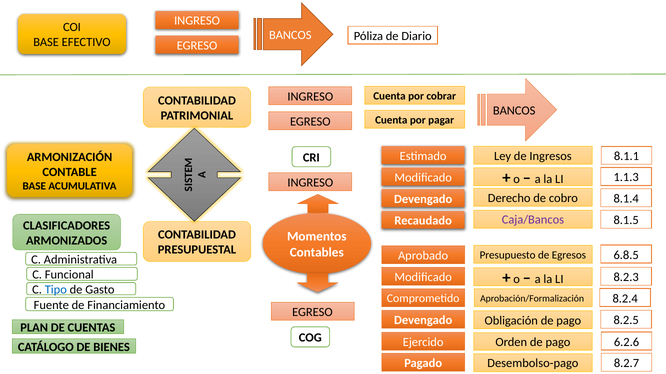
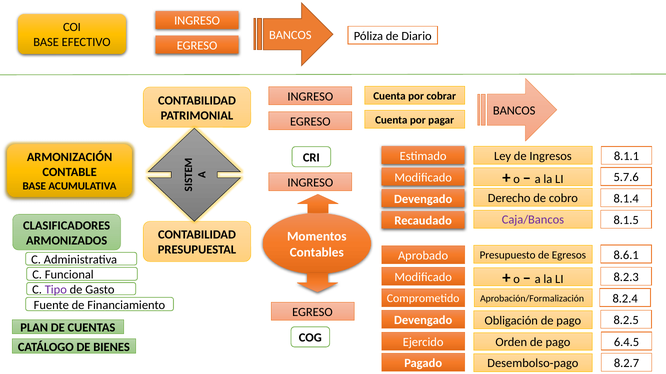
1.1.3: 1.1.3 -> 5.7.6
6.8.5: 6.8.5 -> 8.6.1
Tipo colour: blue -> purple
6.2.6: 6.2.6 -> 6.4.5
